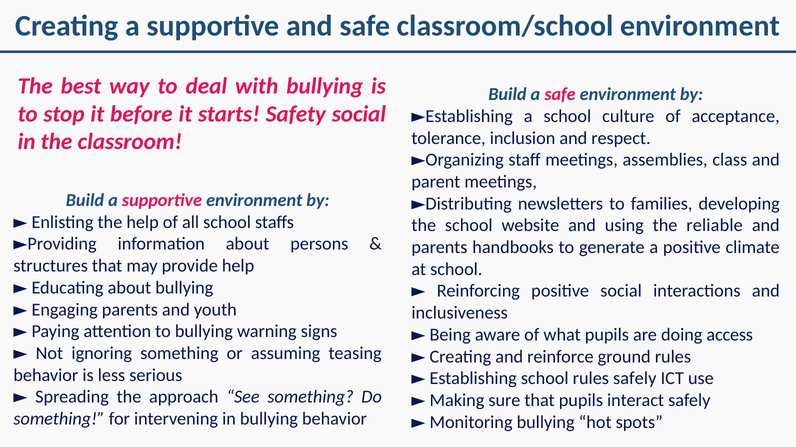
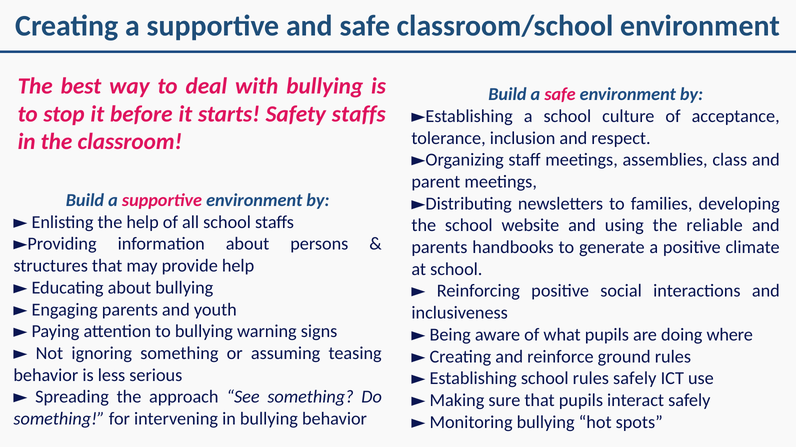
Safety social: social -> staffs
access: access -> where
